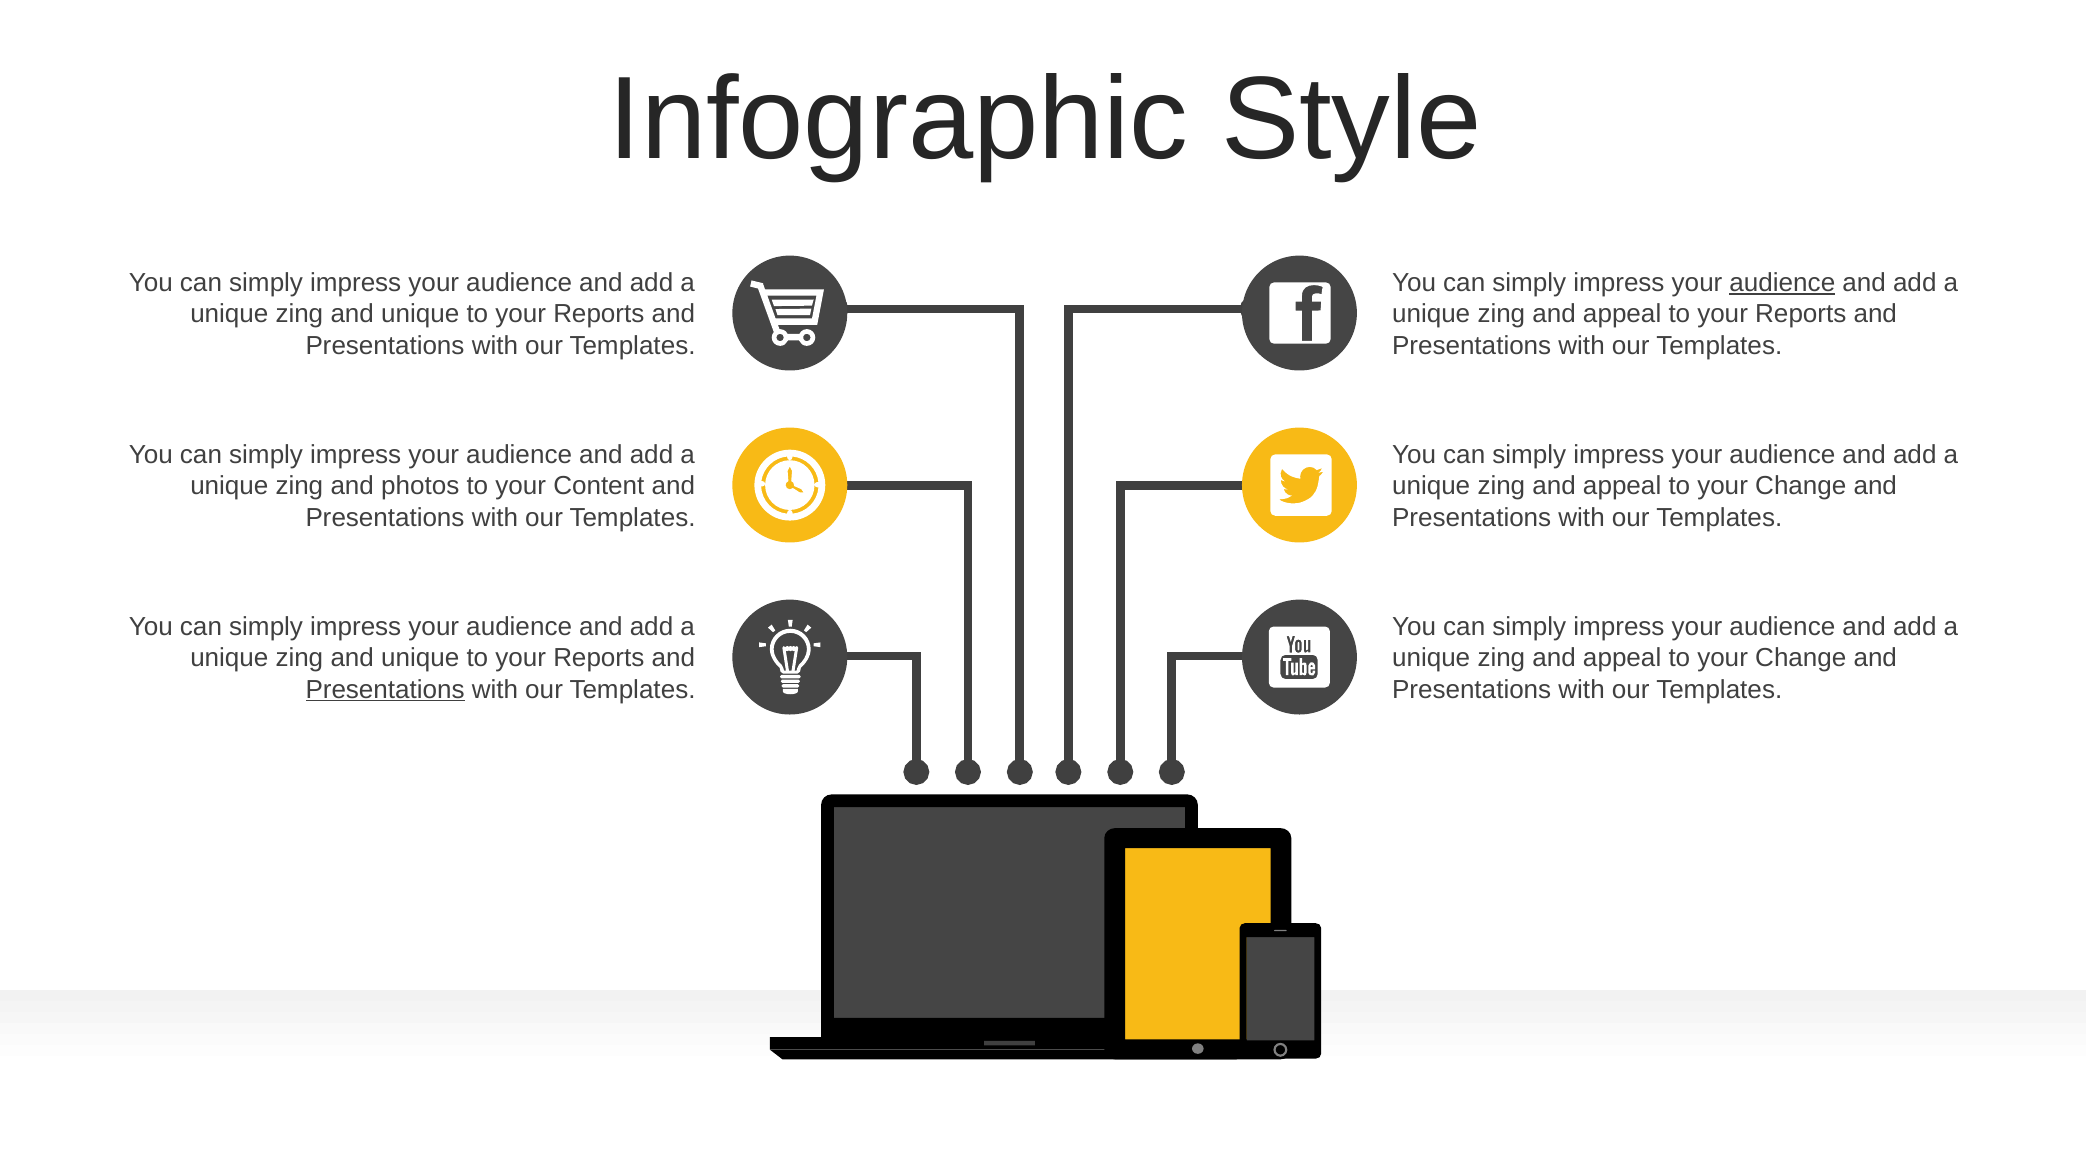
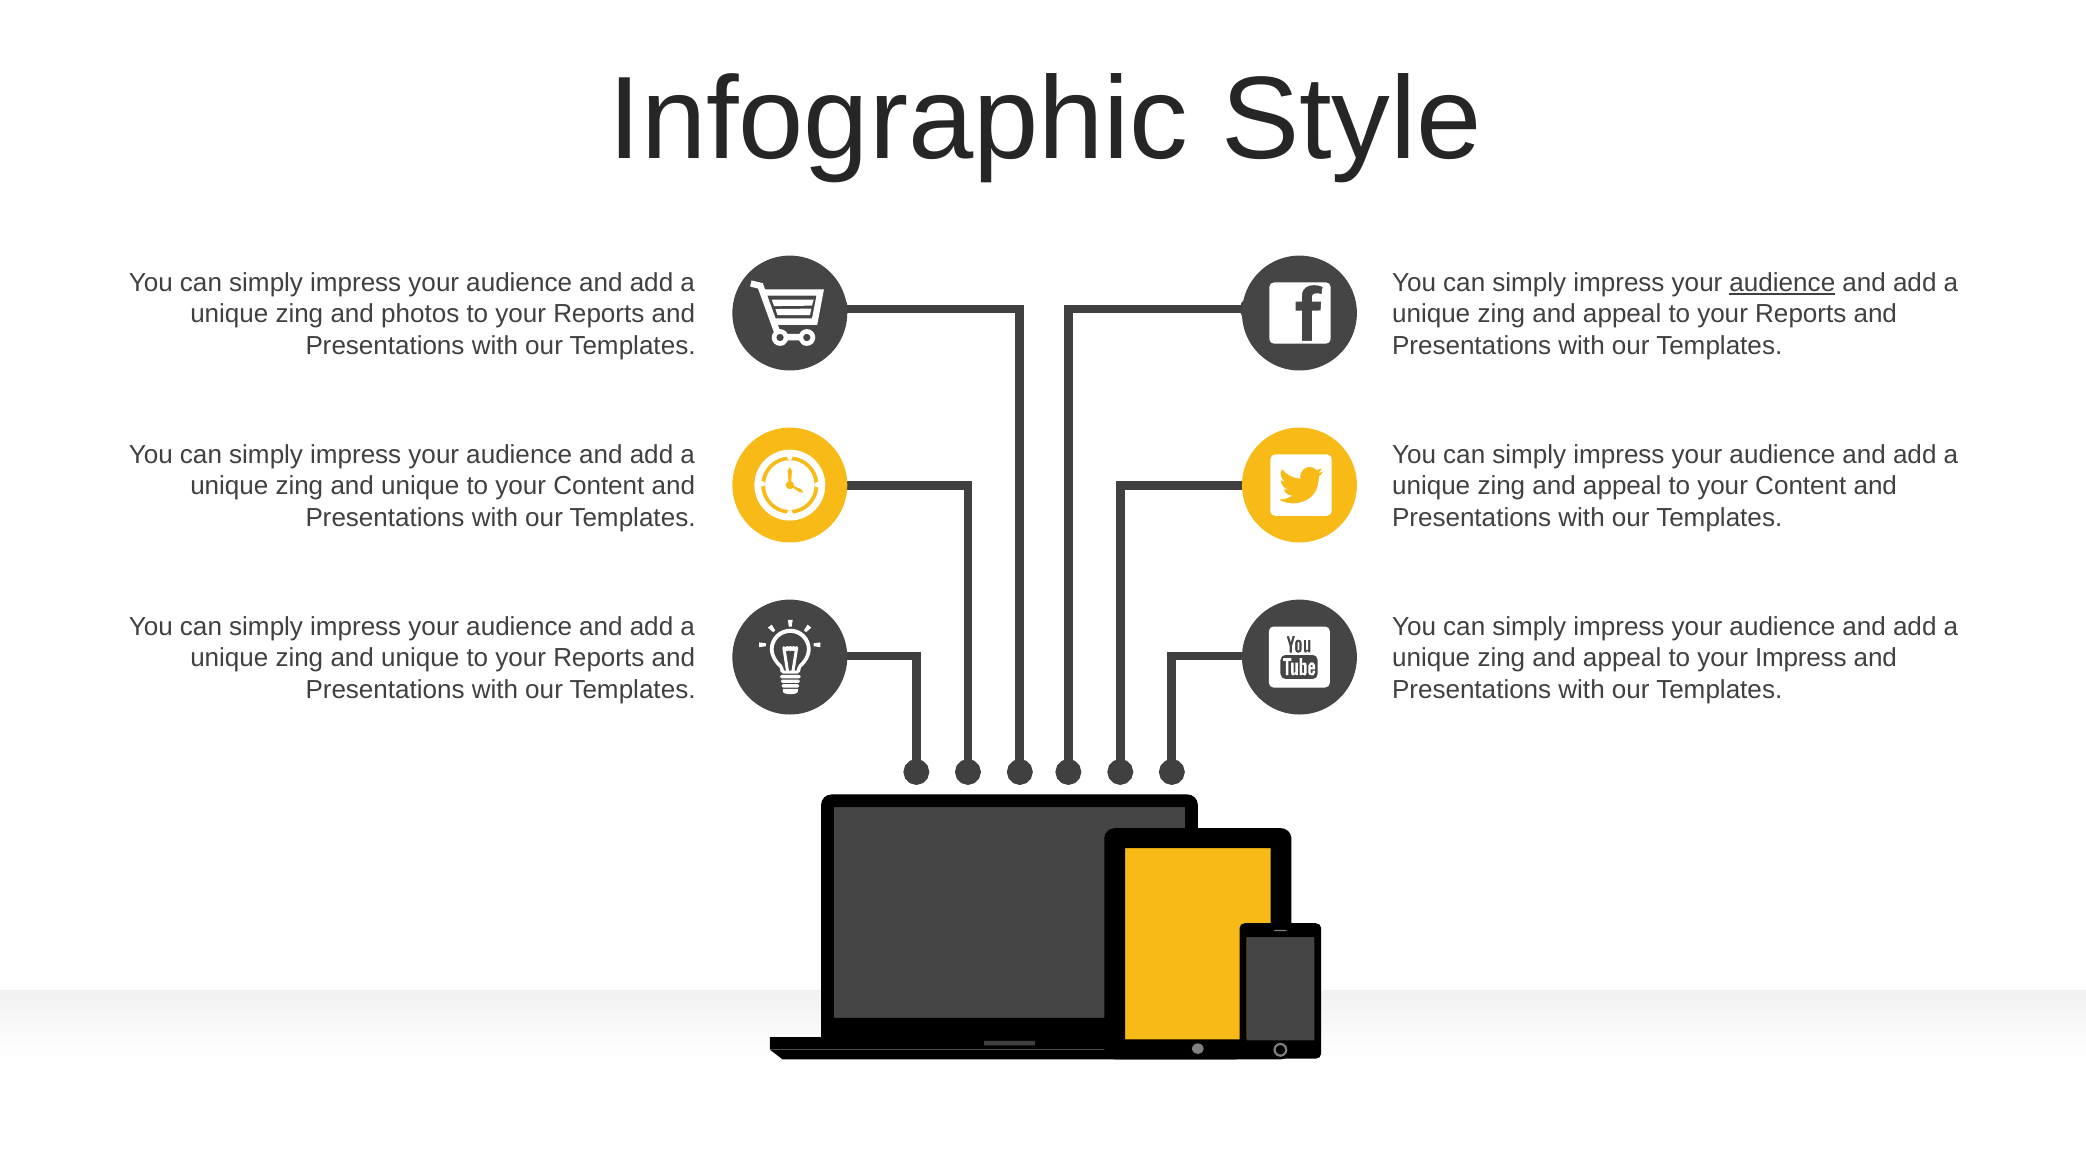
unique at (420, 314): unique -> photos
photos at (420, 486): photos -> unique
Change at (1801, 486): Change -> Content
Change at (1801, 658): Change -> Impress
Presentations at (385, 690) underline: present -> none
